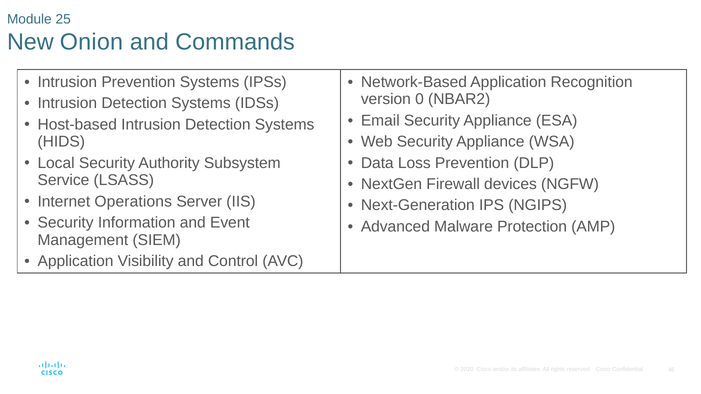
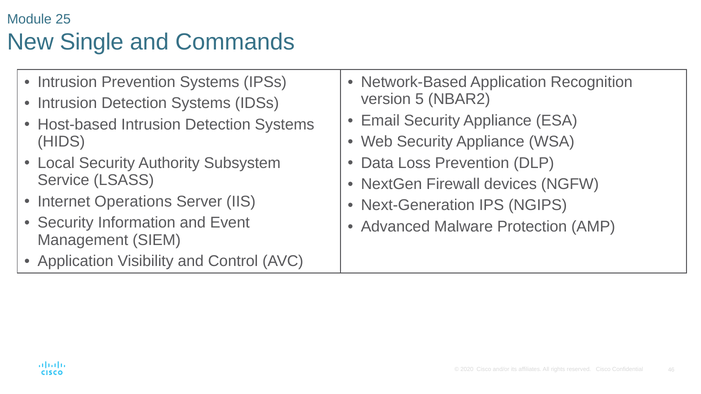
Onion: Onion -> Single
0: 0 -> 5
